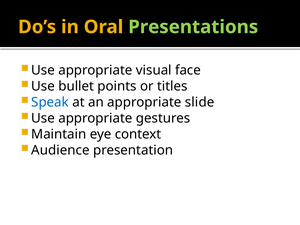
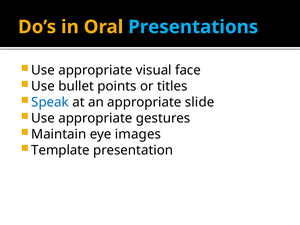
Presentations colour: light green -> light blue
context: context -> images
Audience: Audience -> Template
